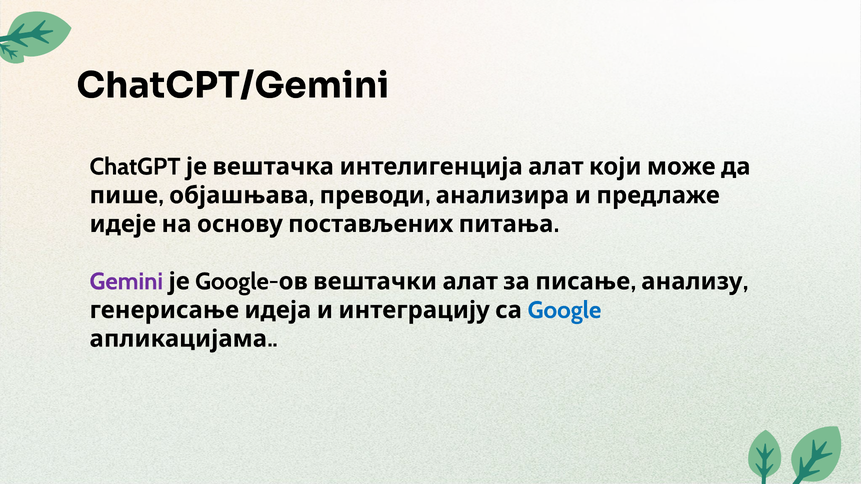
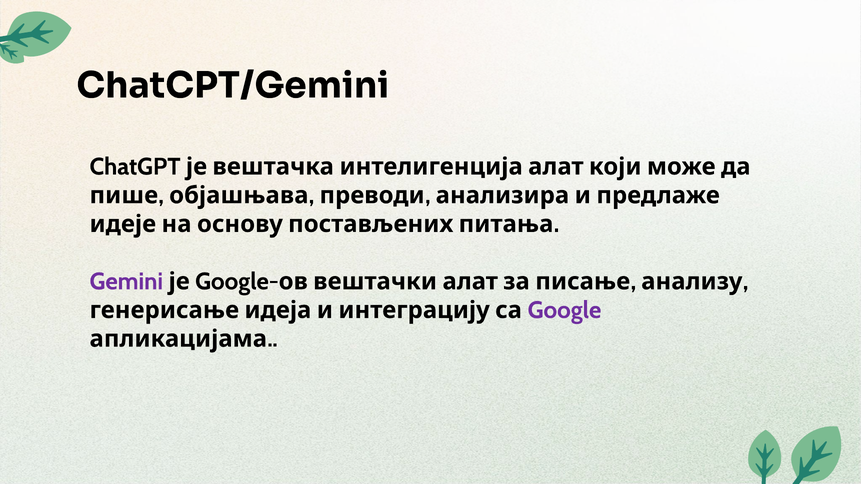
Google colour: blue -> purple
